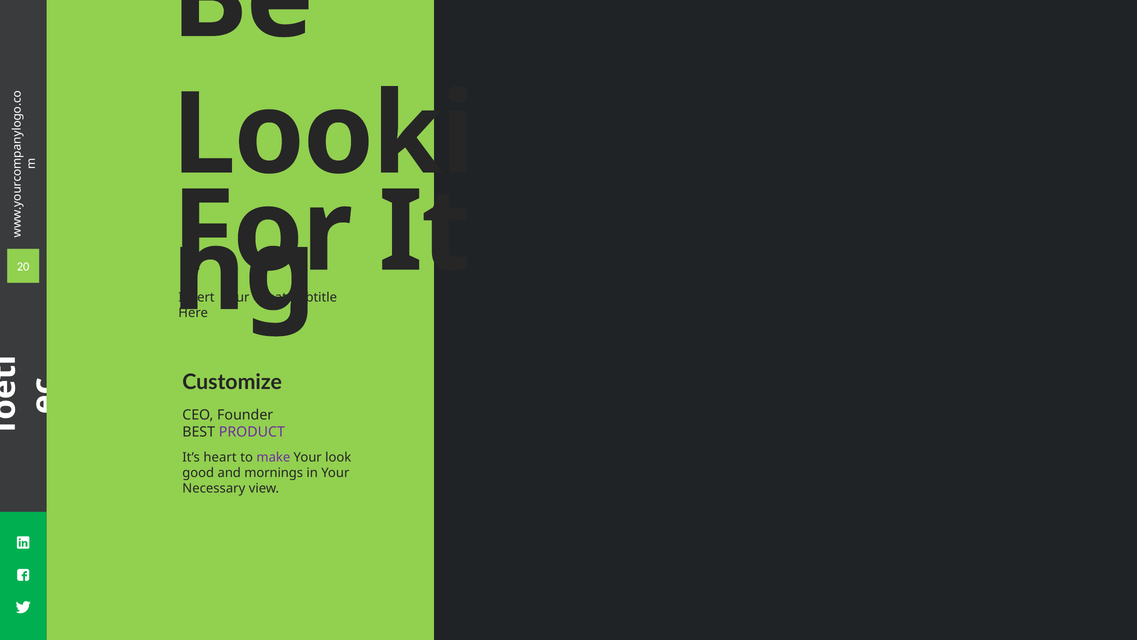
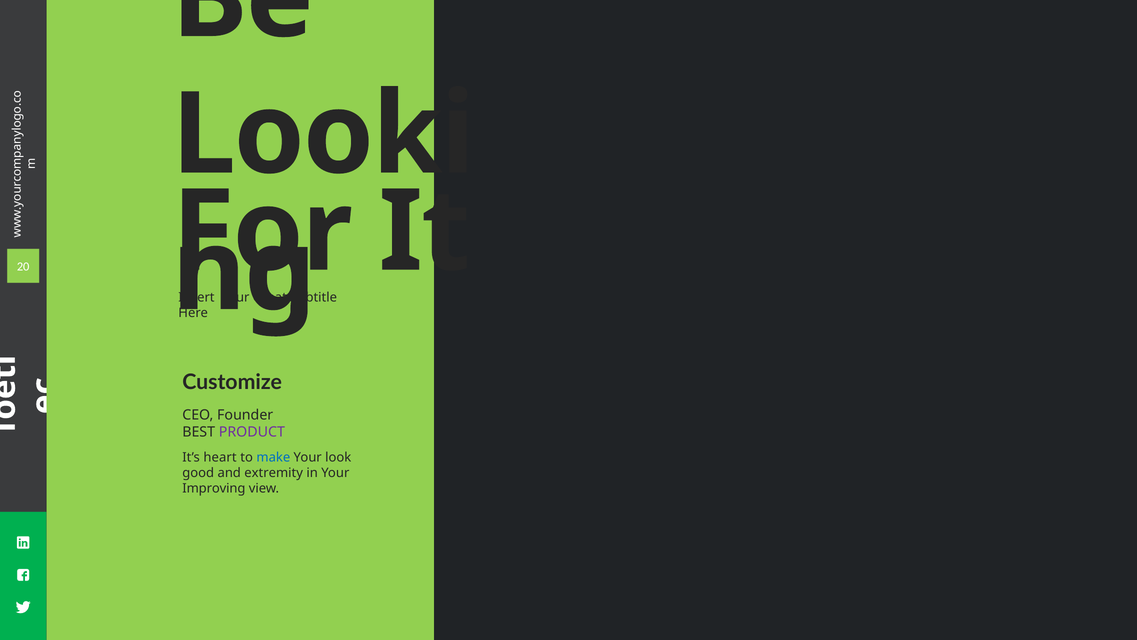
make colour: purple -> blue
mornings: mornings -> extremity
Necessary: Necessary -> Improving
